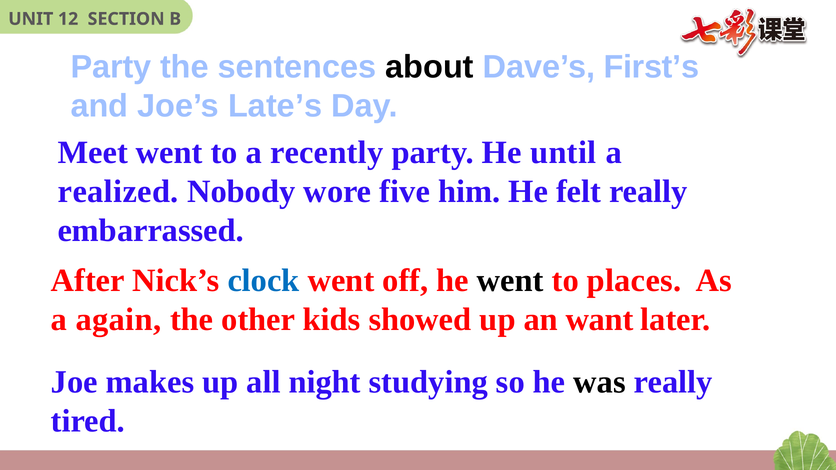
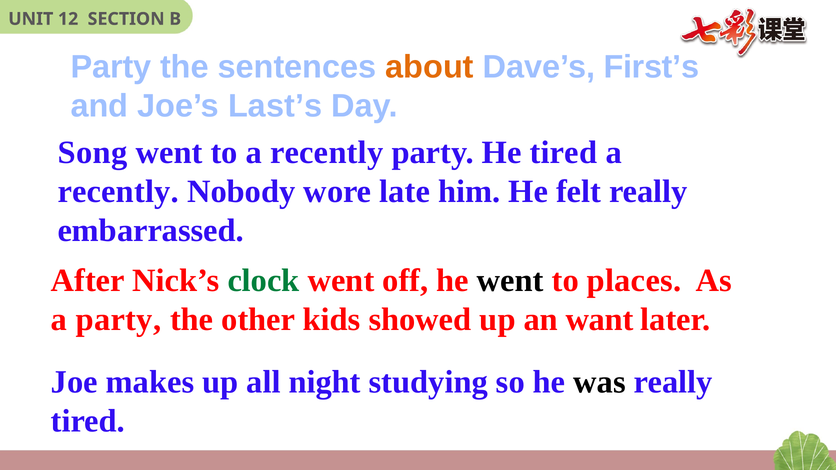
about colour: black -> orange
Late’s: Late’s -> Last’s
Meet: Meet -> Song
He until: until -> tired
realized at (118, 191): realized -> recently
five: five -> late
clock colour: blue -> green
a again: again -> party
